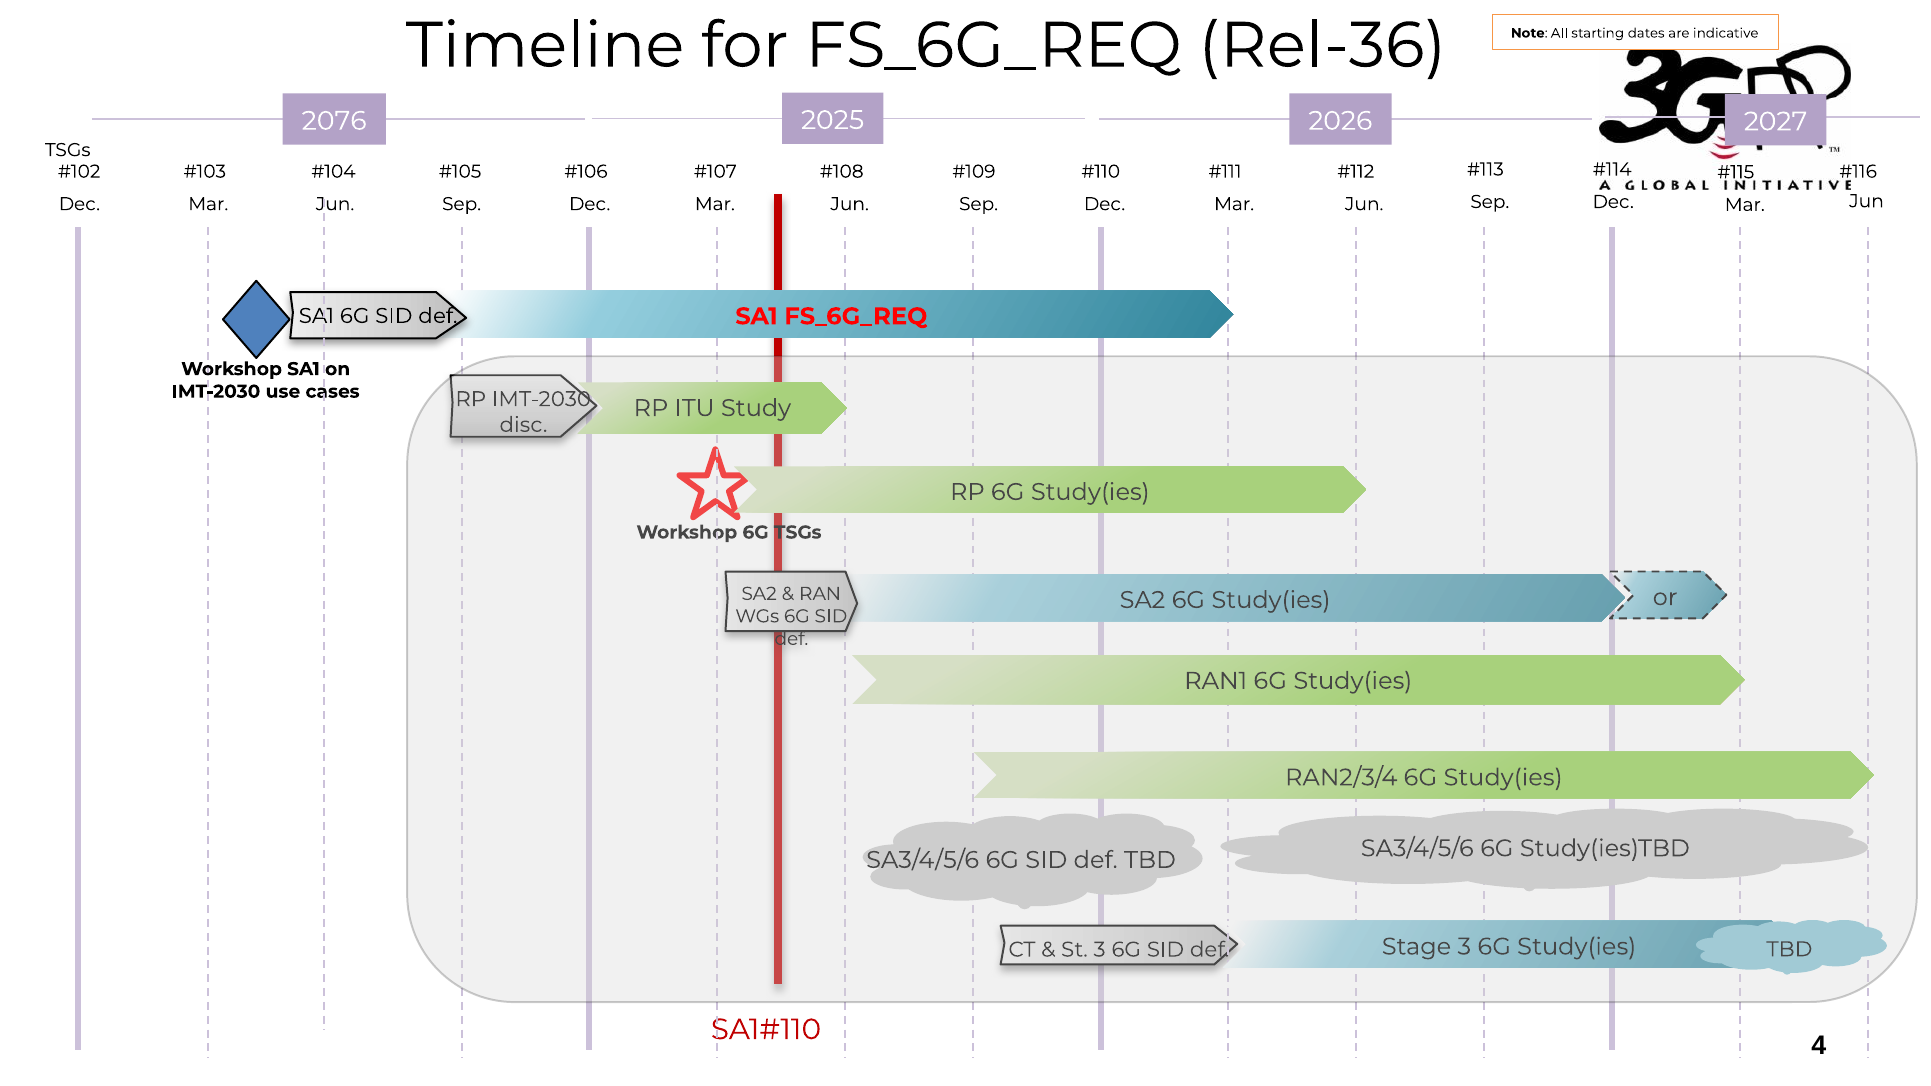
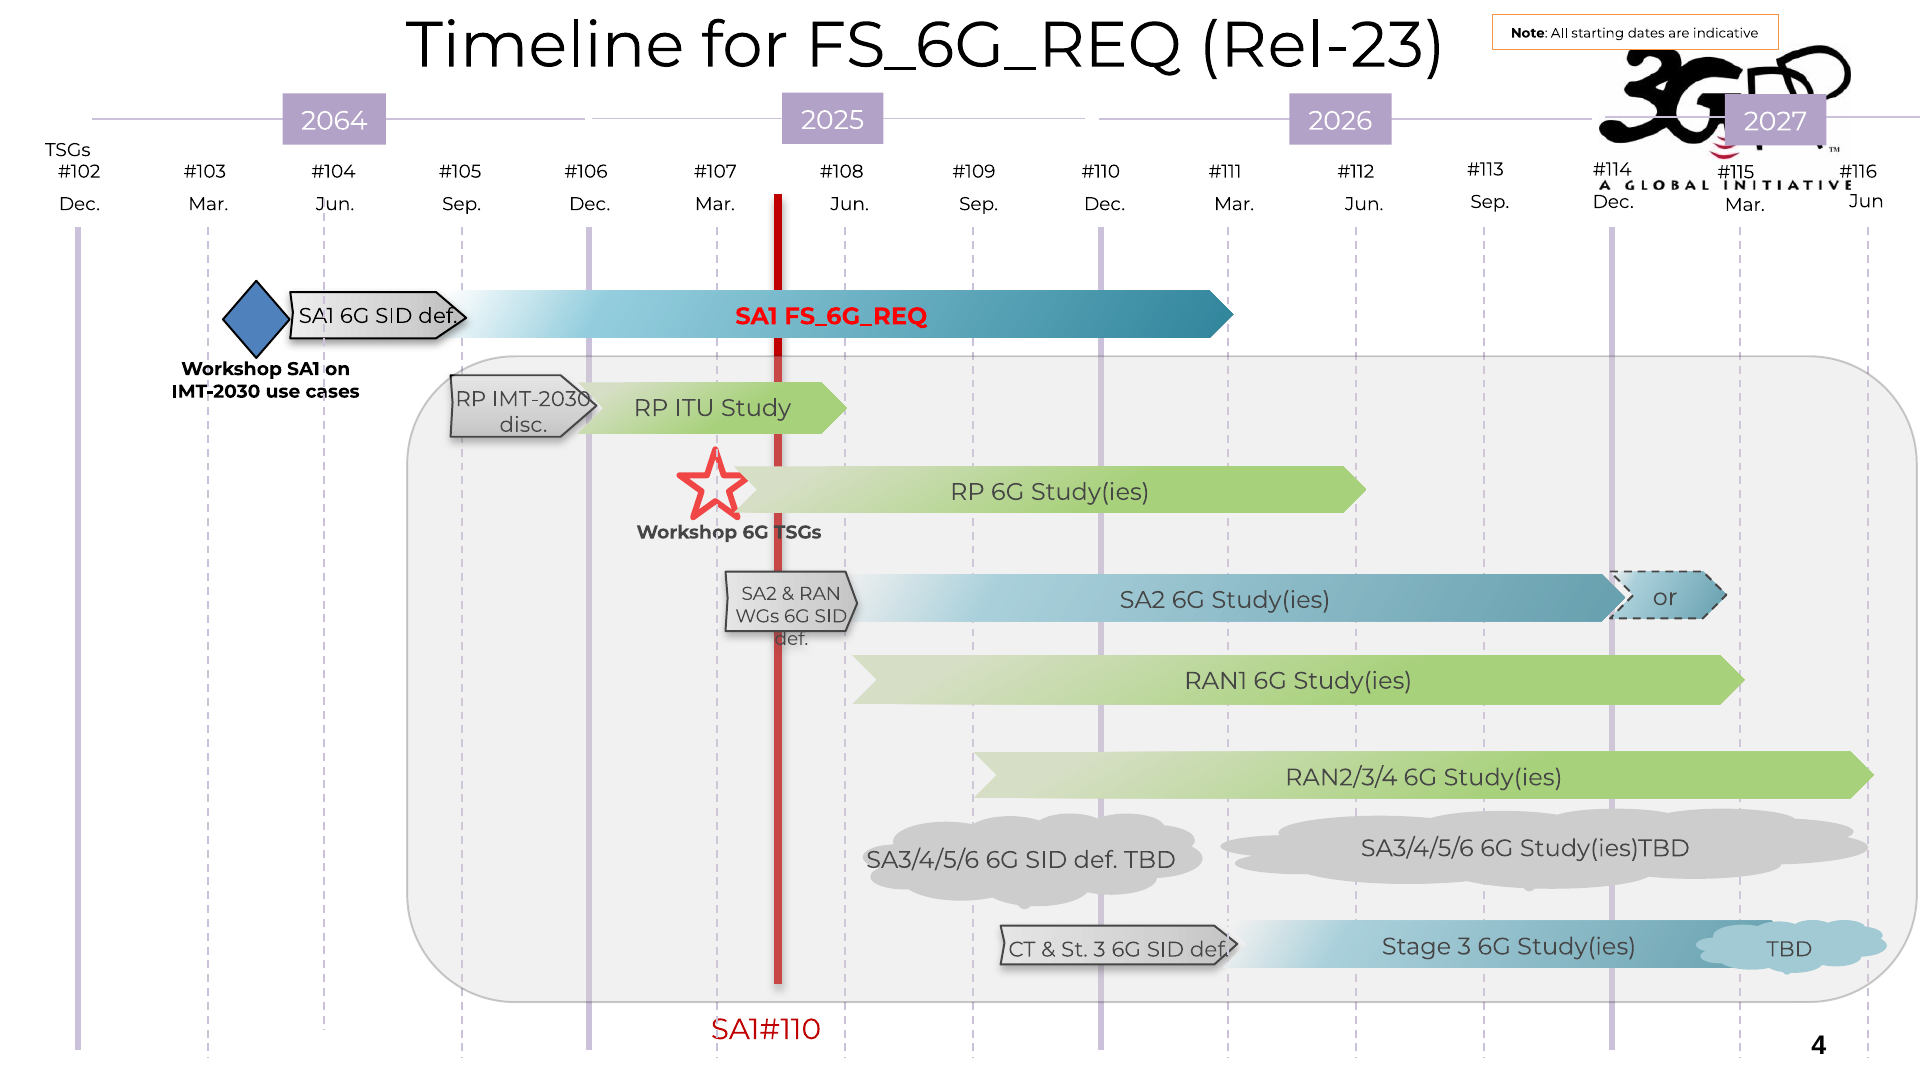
Rel-36: Rel-36 -> Rel-23
2076: 2076 -> 2064
